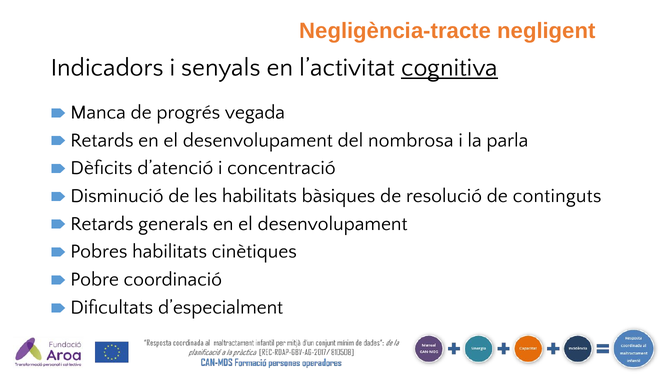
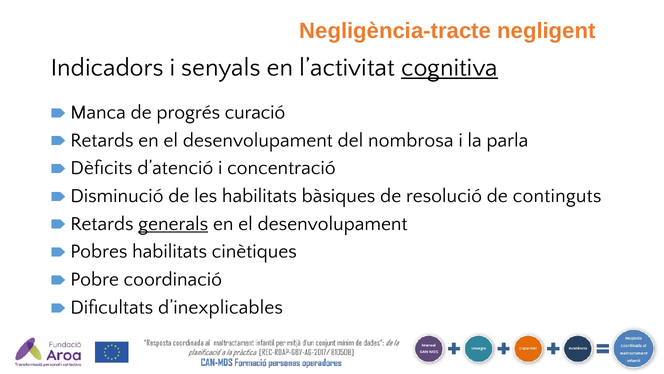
vegada: vegada -> curació
generals underline: none -> present
d’especialment: d’especialment -> d’inexplicables
